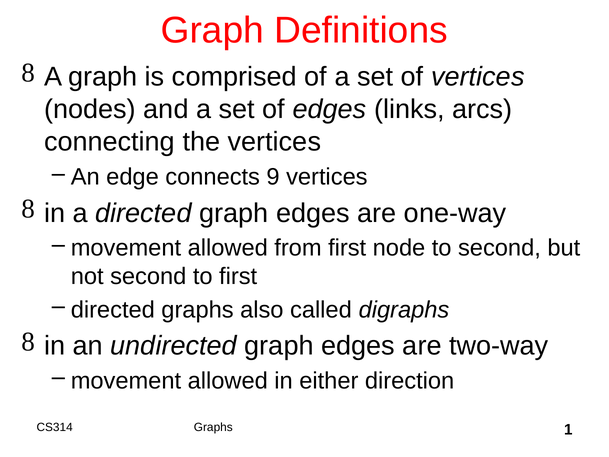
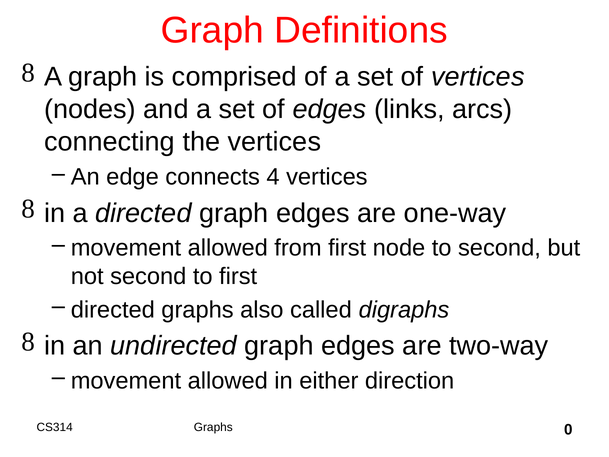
9: 9 -> 4
1: 1 -> 0
